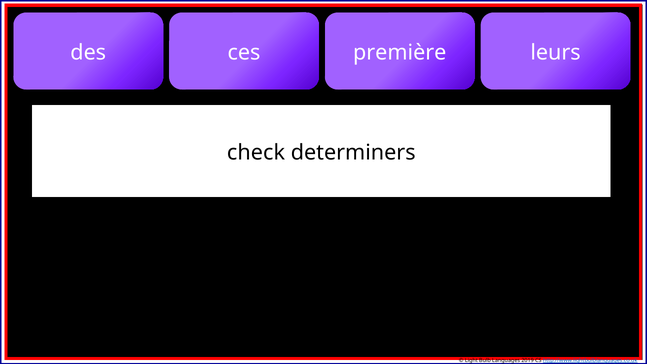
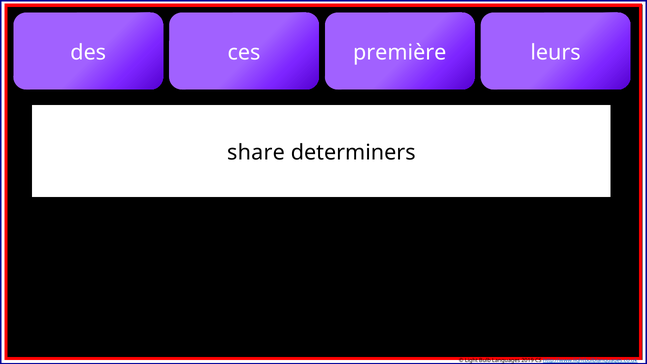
check: check -> share
